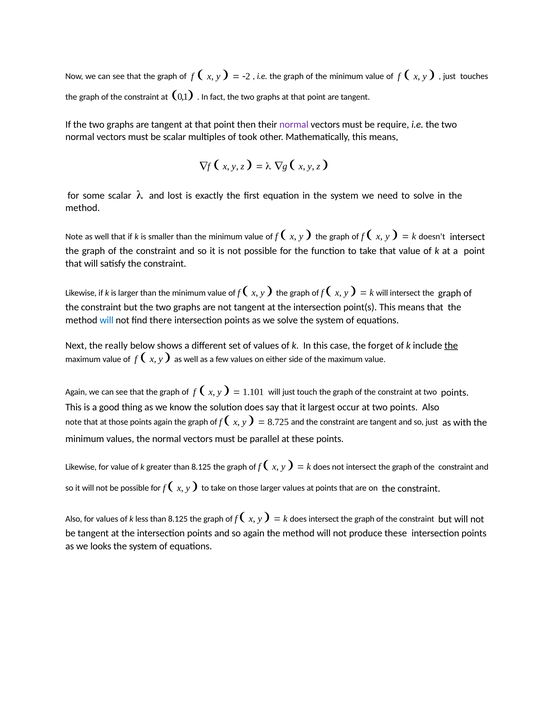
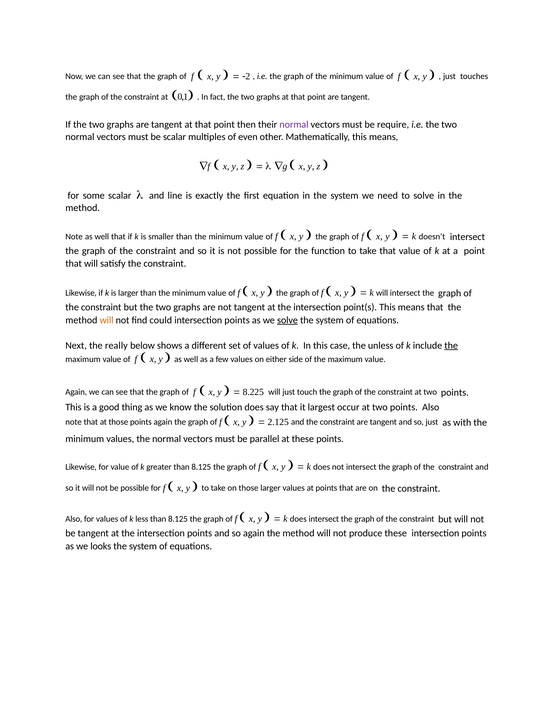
took: took -> even
lost: lost -> line
will at (107, 320) colour: blue -> orange
there: there -> could
solve at (288, 320) underline: none -> present
forget: forget -> unless
1.101: 1.101 -> 8.225
8.725: 8.725 -> 2.125
